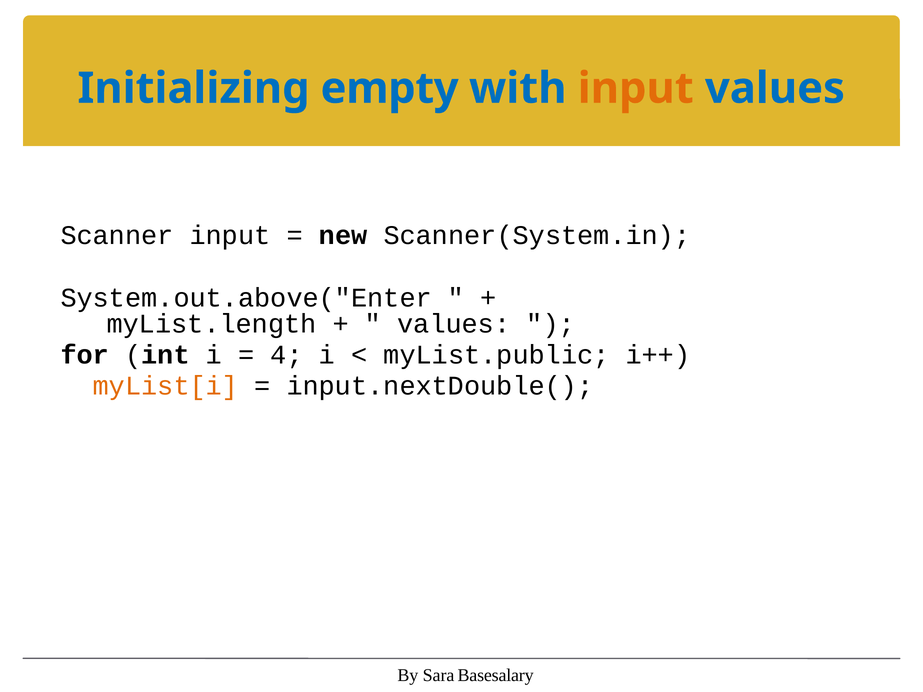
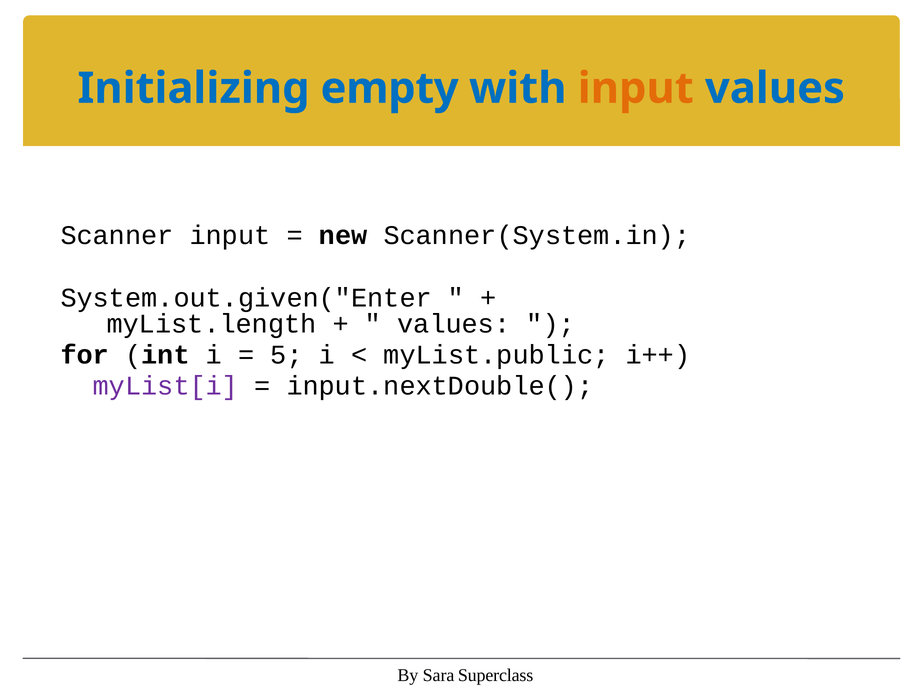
System.out.above("Enter: System.out.above("Enter -> System.out.given("Enter
4: 4 -> 5
myList[i colour: orange -> purple
Basesalary: Basesalary -> Superclass
